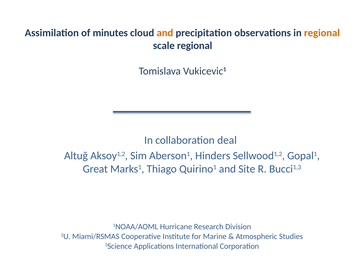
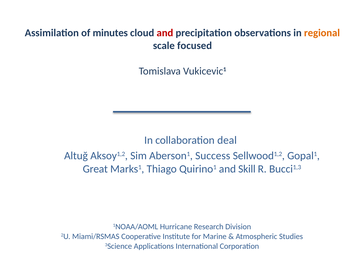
and at (165, 33) colour: orange -> red
scale regional: regional -> focused
Hinders: Hinders -> Success
Site: Site -> Skill
